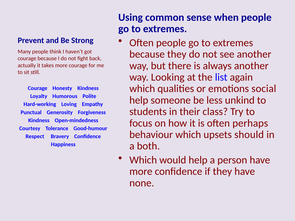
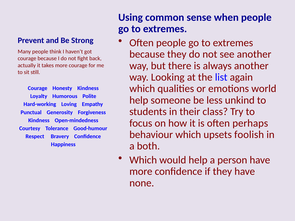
social: social -> world
should: should -> foolish
